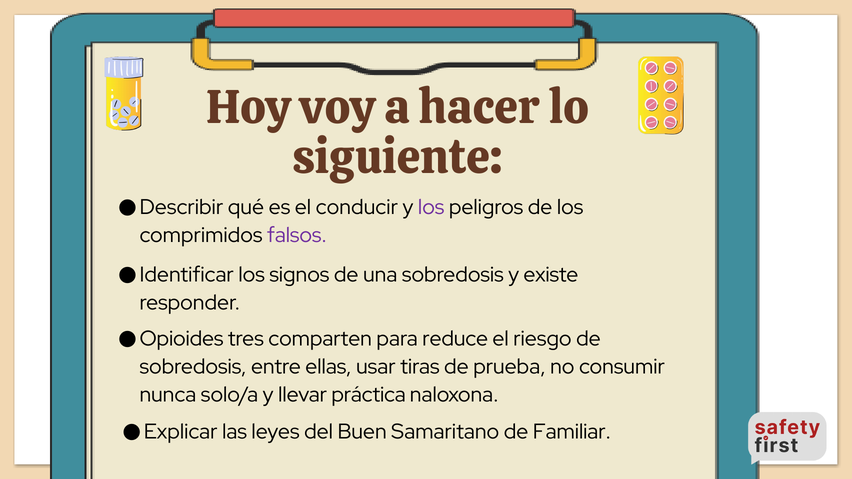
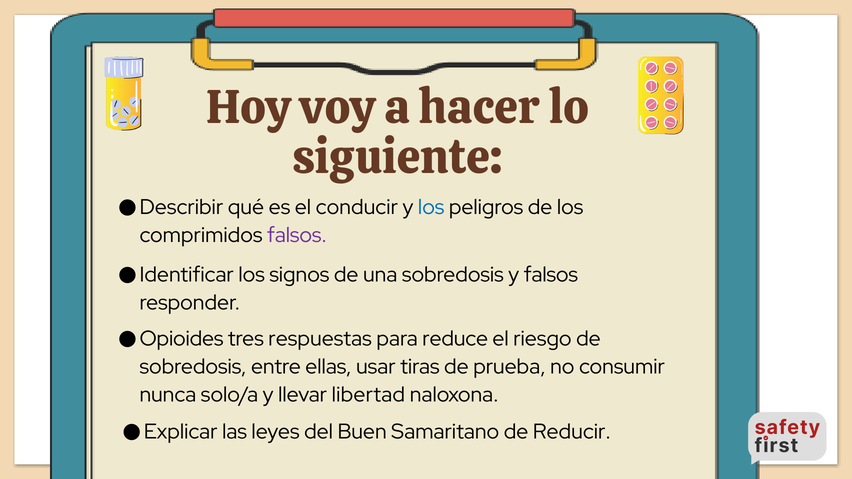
los at (431, 207) colour: purple -> blue
y existe: existe -> falsos
comparten: comparten -> respuestas
práctica: práctica -> libertad
Familiar: Familiar -> Reducir
